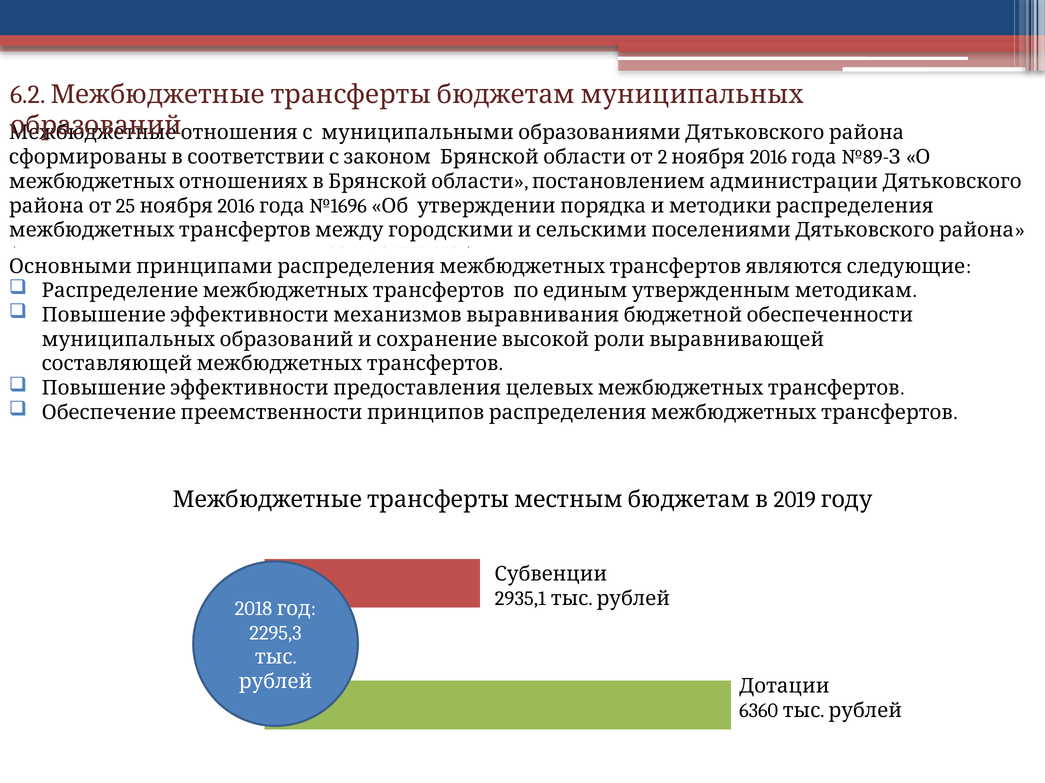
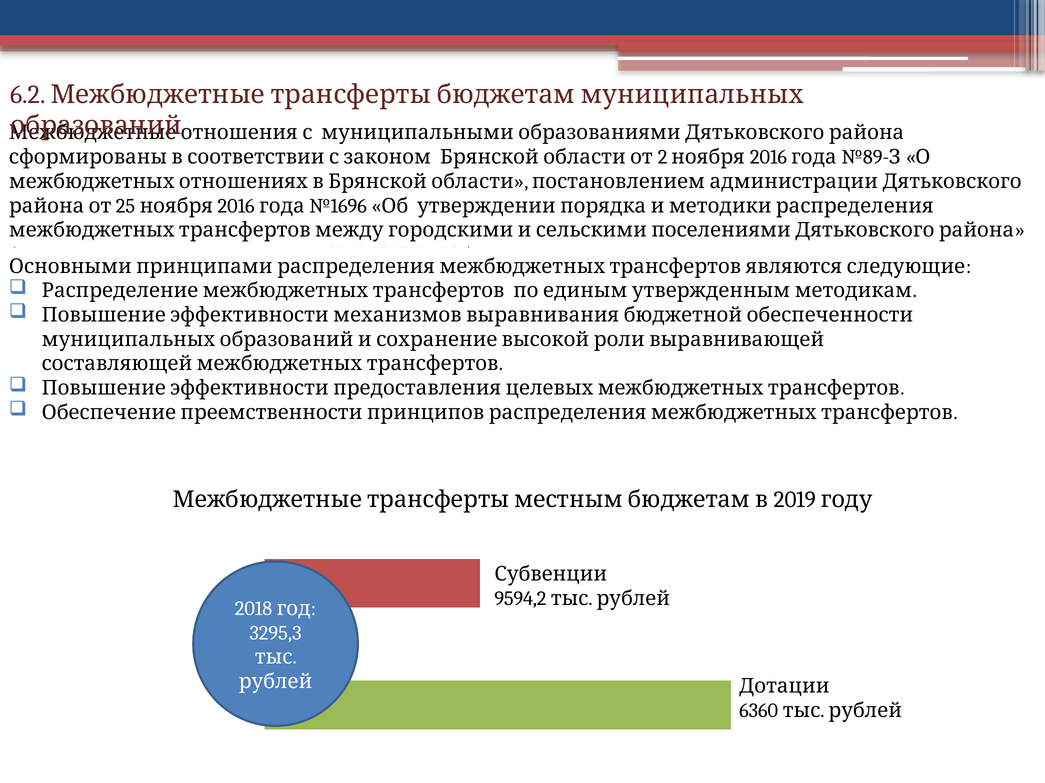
2935,1: 2935,1 -> 9594,2
2295,3: 2295,3 -> 3295,3
